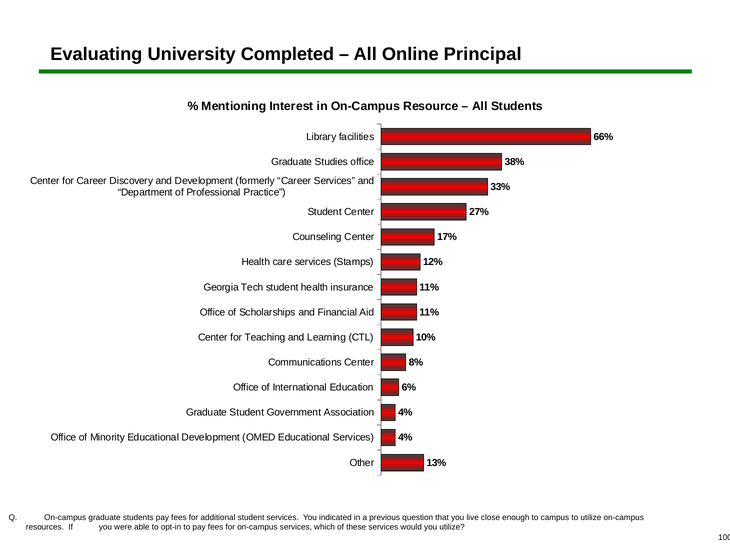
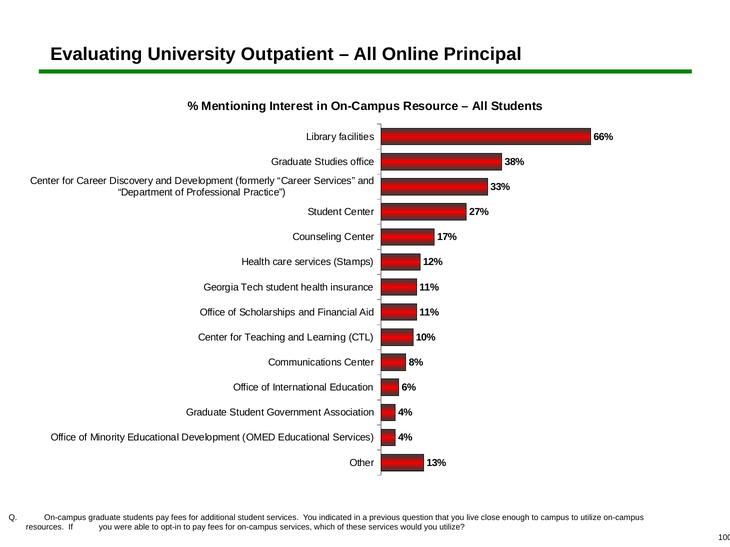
Completed: Completed -> Outpatient
